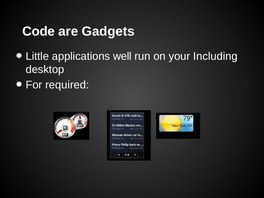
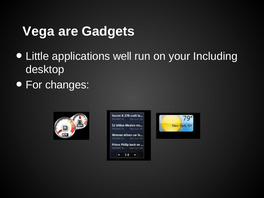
Code: Code -> Vega
required: required -> changes
